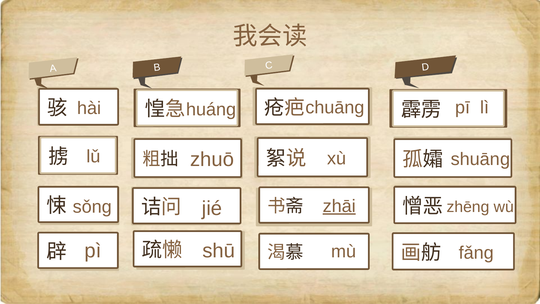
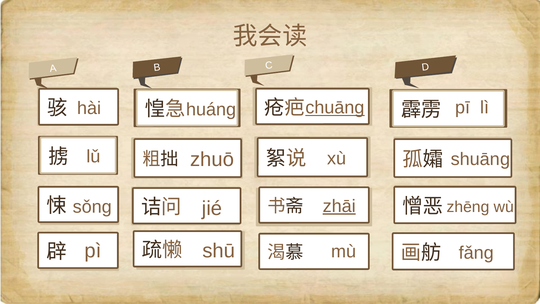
chuāng underline: none -> present
